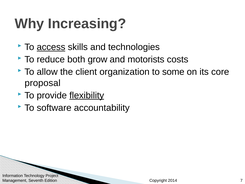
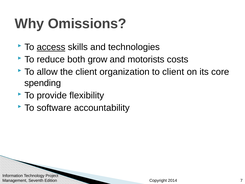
Increasing: Increasing -> Omissions
to some: some -> client
proposal: proposal -> spending
flexibility underline: present -> none
